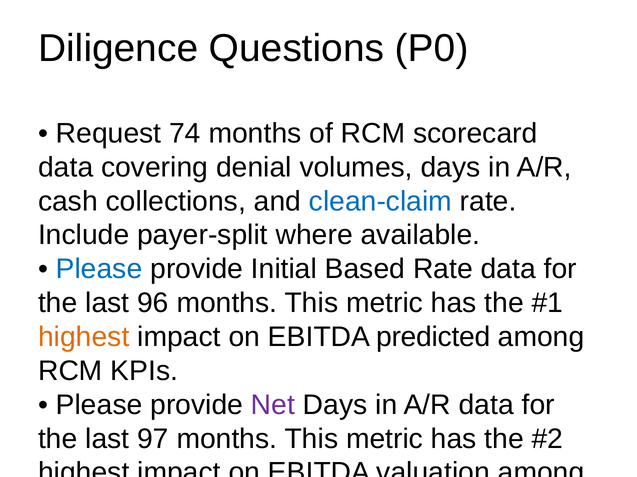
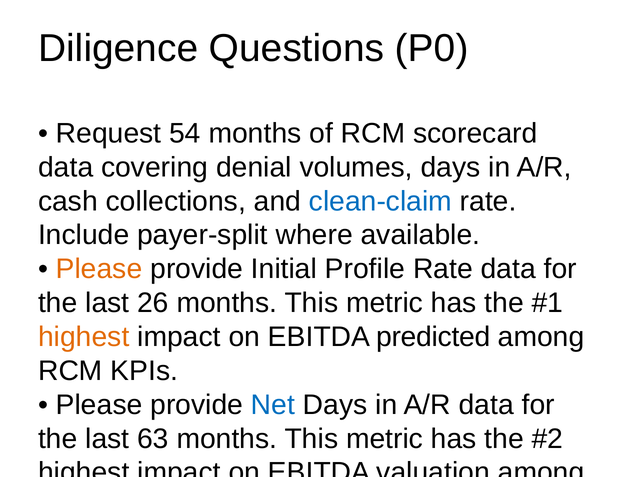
74: 74 -> 54
Please at (99, 270) colour: blue -> orange
Based: Based -> Profile
96: 96 -> 26
Net at (273, 405) colour: purple -> blue
97: 97 -> 63
